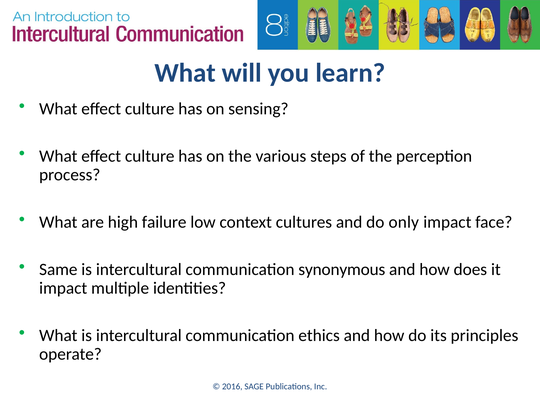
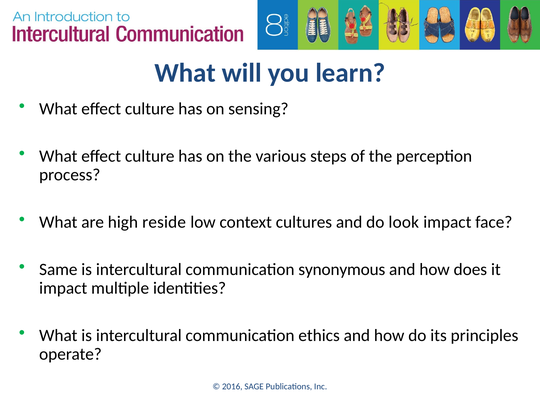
failure: failure -> reside
only: only -> look
